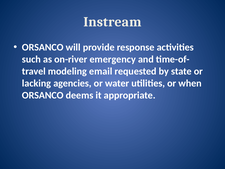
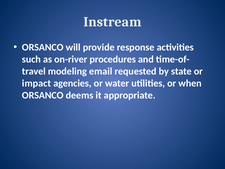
emergency: emergency -> procedures
lacking: lacking -> impact
